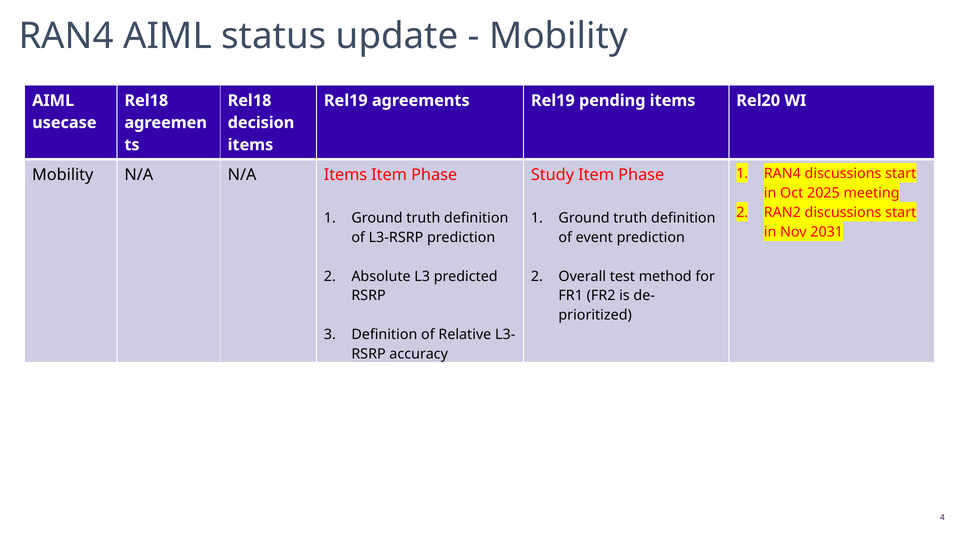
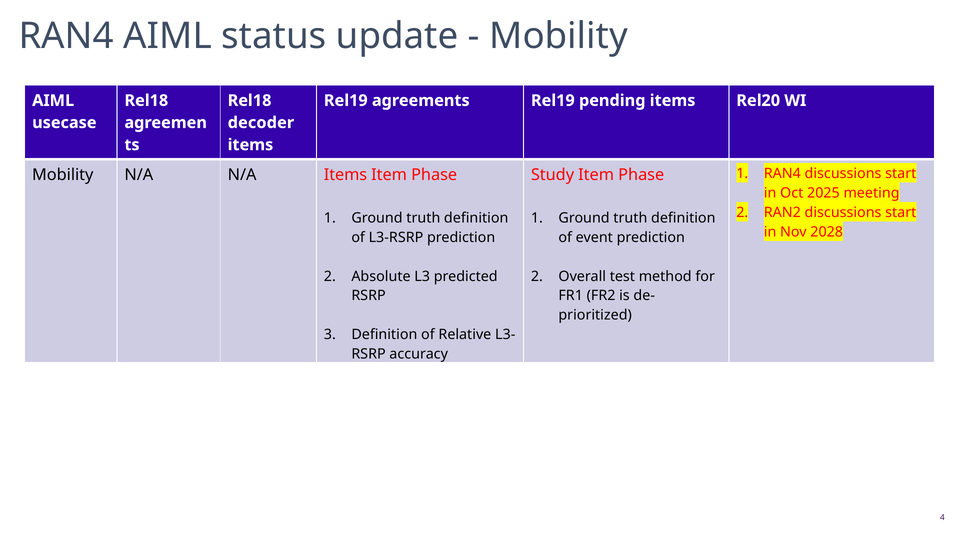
decision: decision -> decoder
2031: 2031 -> 2028
